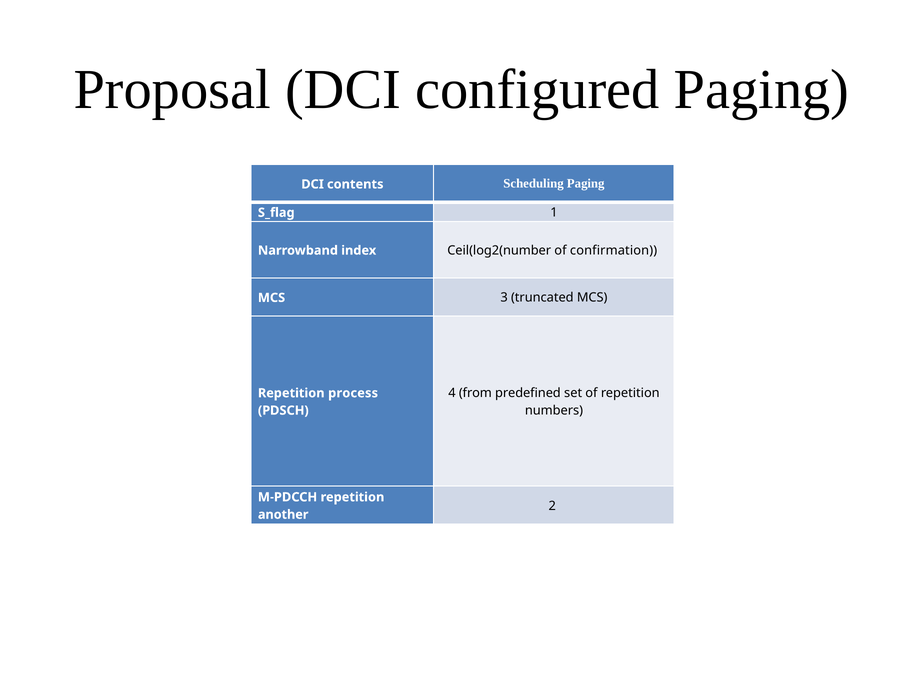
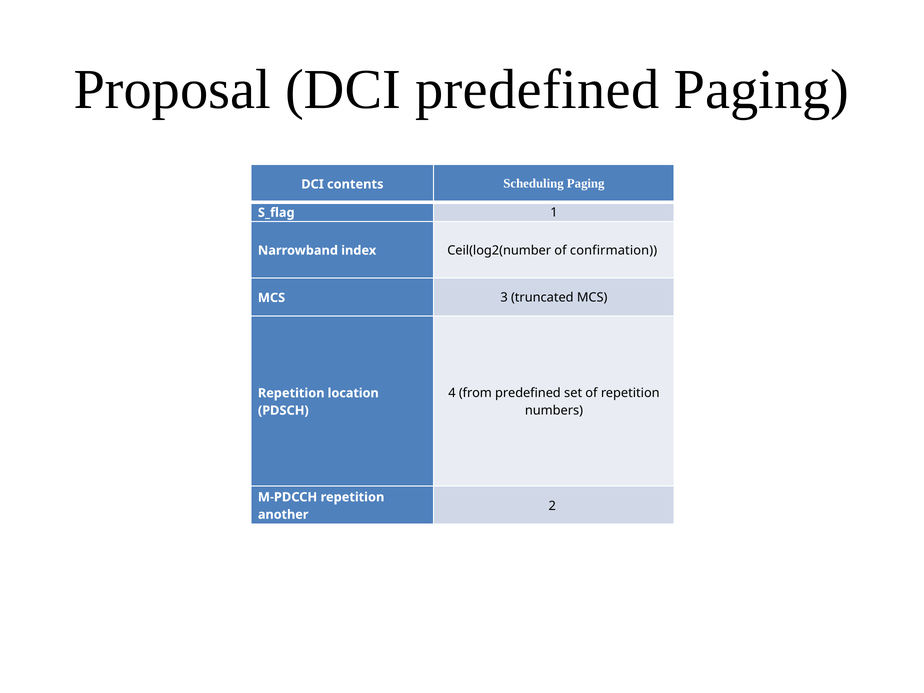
DCI configured: configured -> predefined
process: process -> location
